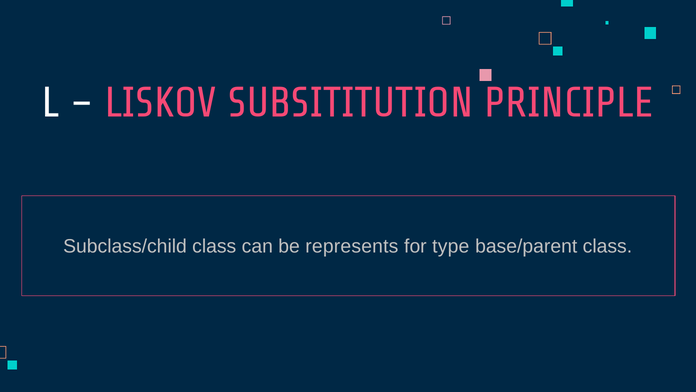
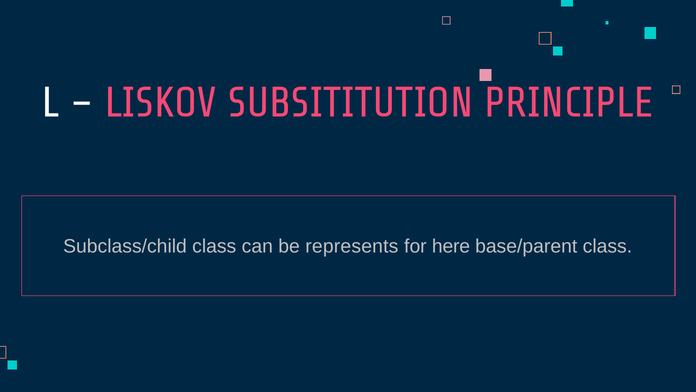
type: type -> here
